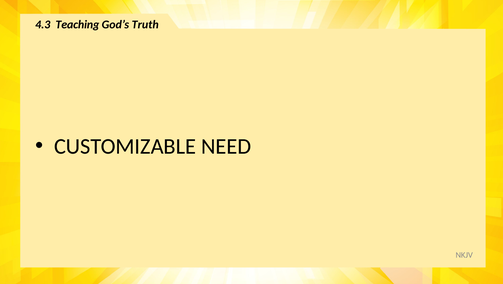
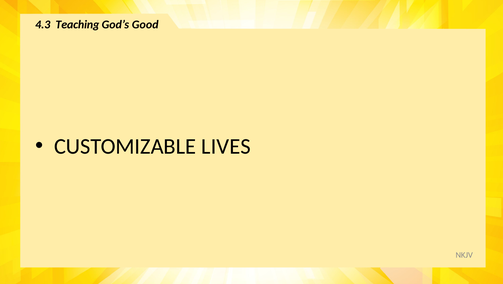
Truth: Truth -> Good
NEED: NEED -> LIVES
